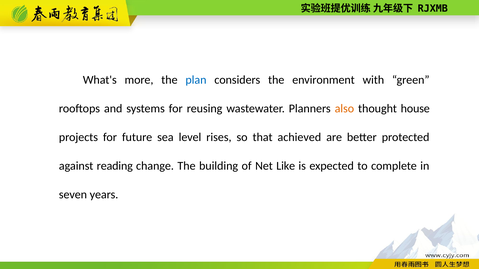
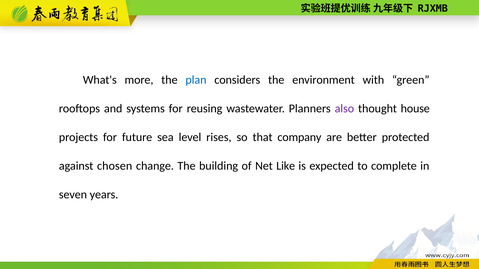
also colour: orange -> purple
achieved: achieved -> company
reading: reading -> chosen
